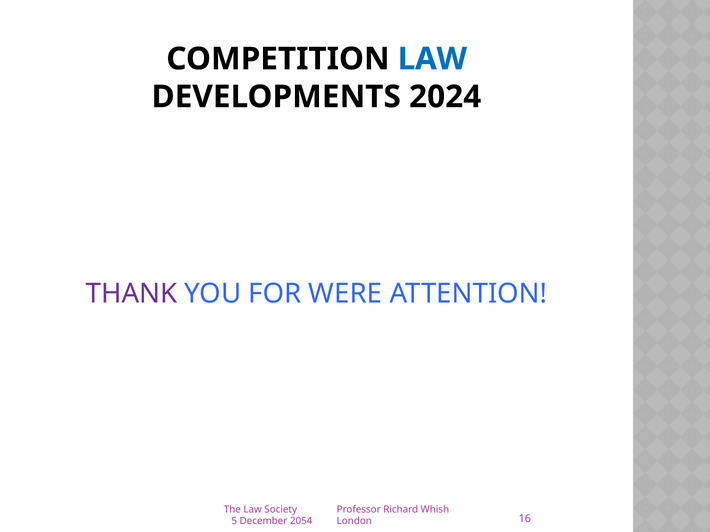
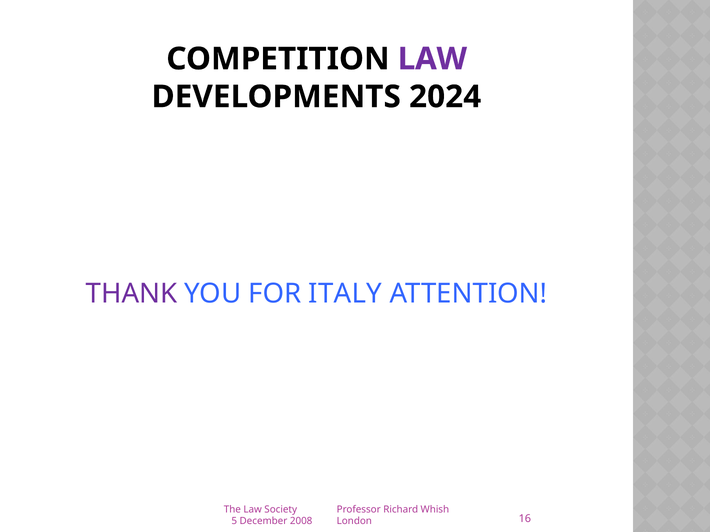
LAW at (432, 59) colour: blue -> purple
WERE: WERE -> ITALY
2054: 2054 -> 2008
